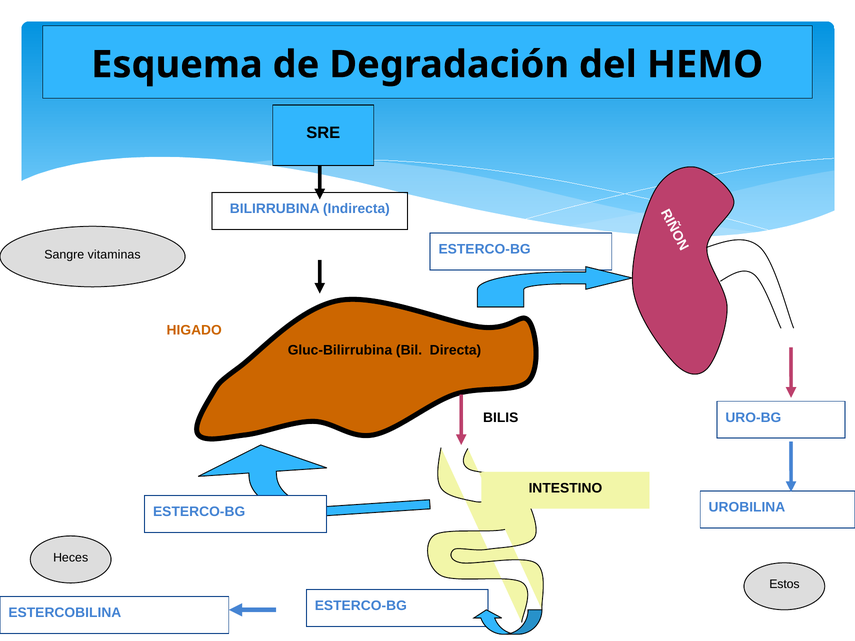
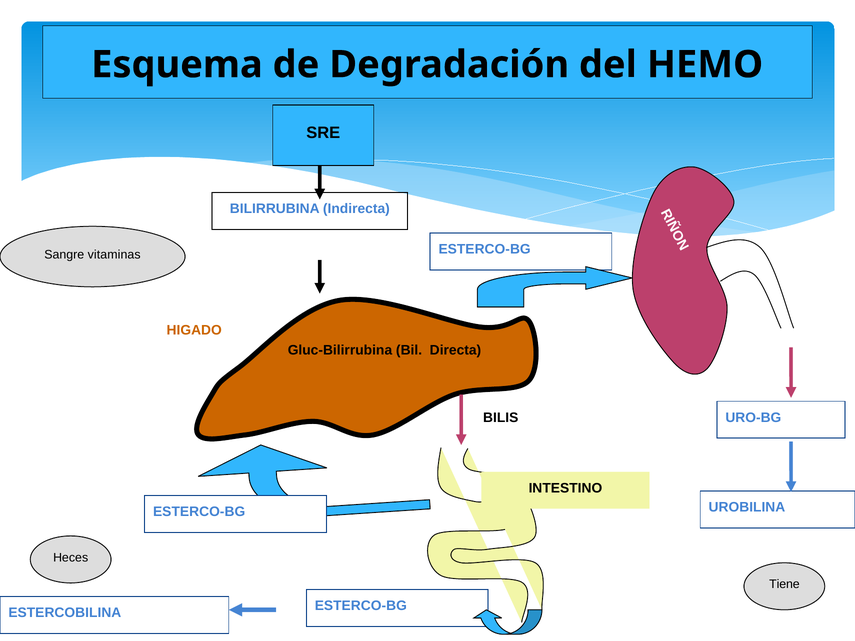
Estos: Estos -> Tiene
